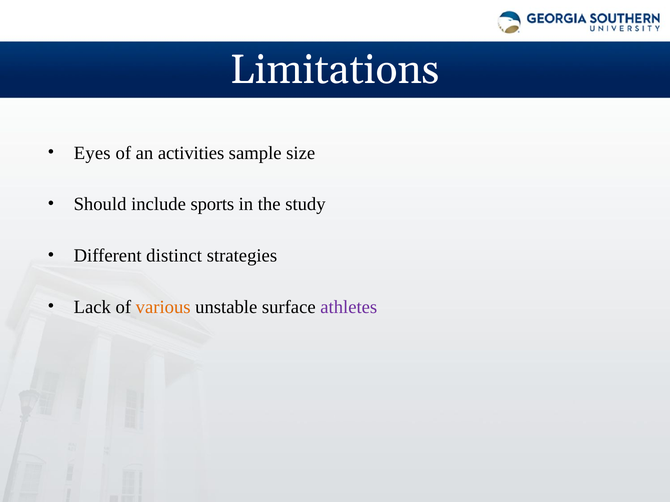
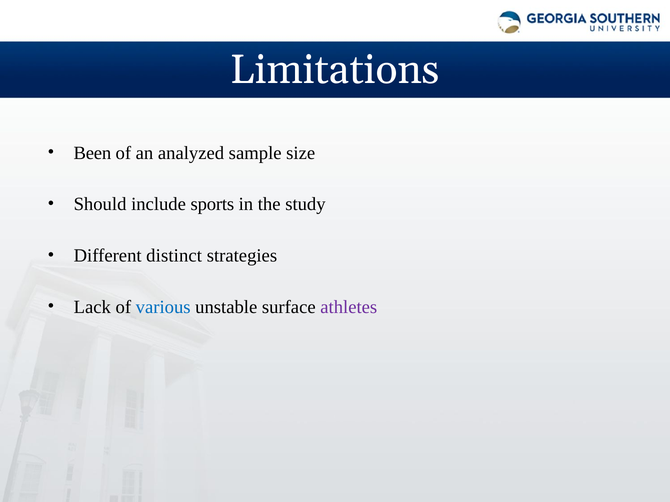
Eyes: Eyes -> Been
activities: activities -> analyzed
various colour: orange -> blue
